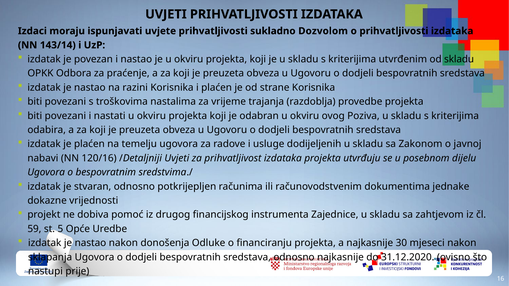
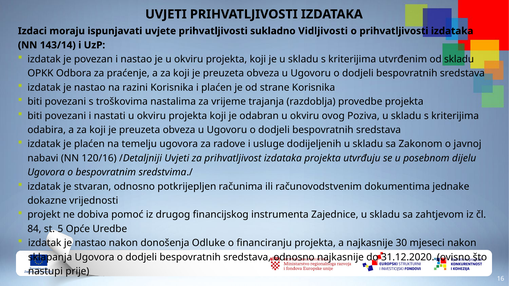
Dozvolom: Dozvolom -> Vidljivosti
59: 59 -> 84
